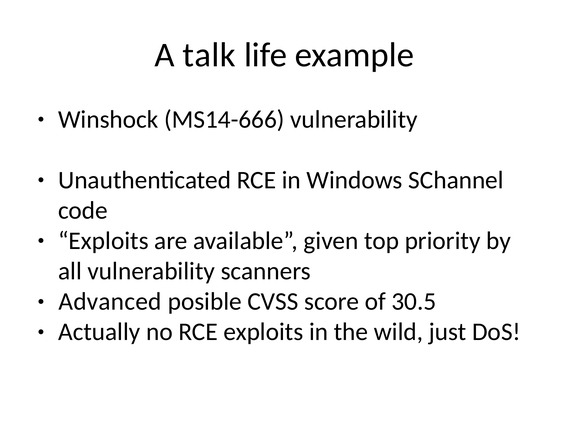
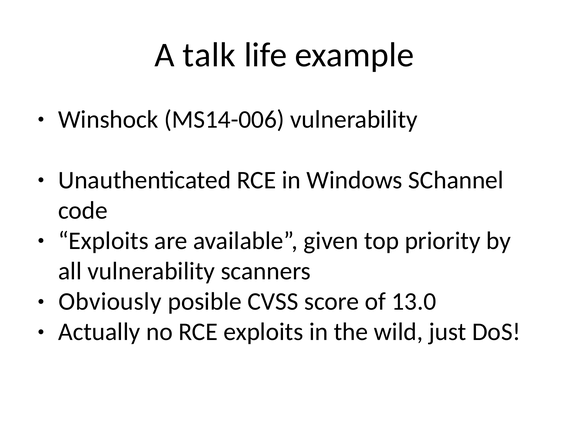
MS14-666: MS14-666 -> MS14-006
Advanced: Advanced -> Obviously
30.5: 30.5 -> 13.0
